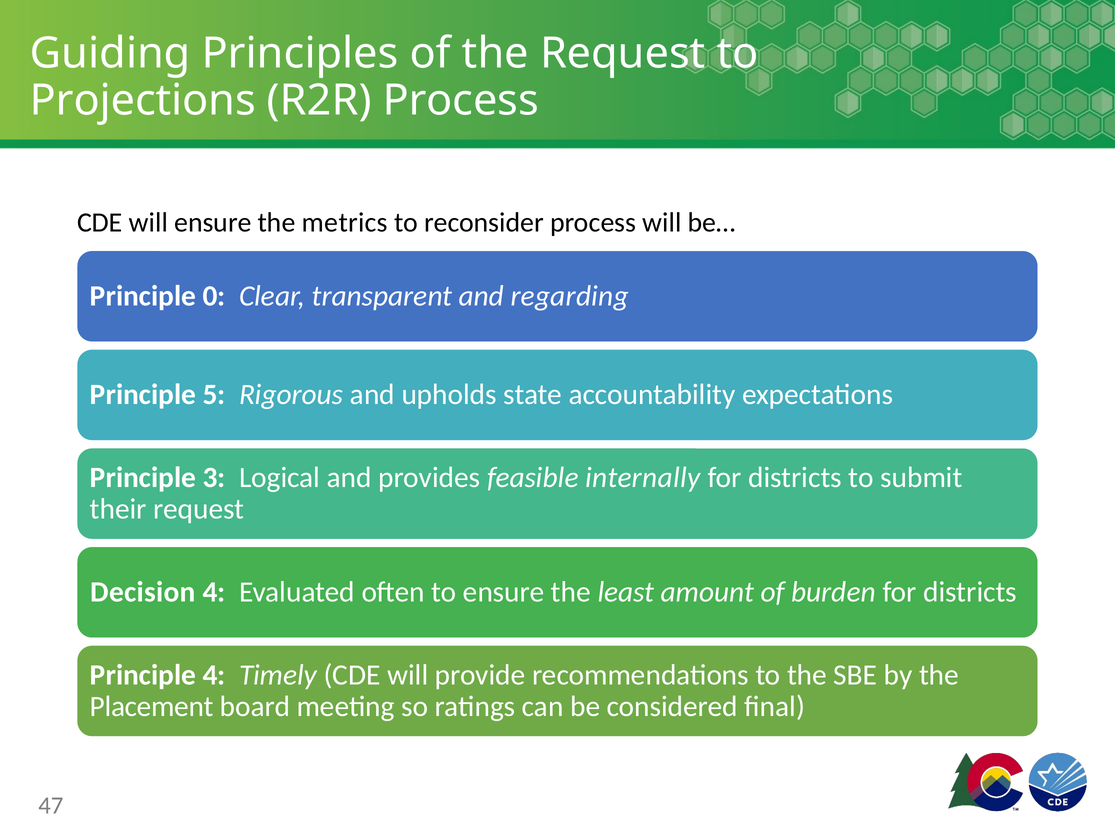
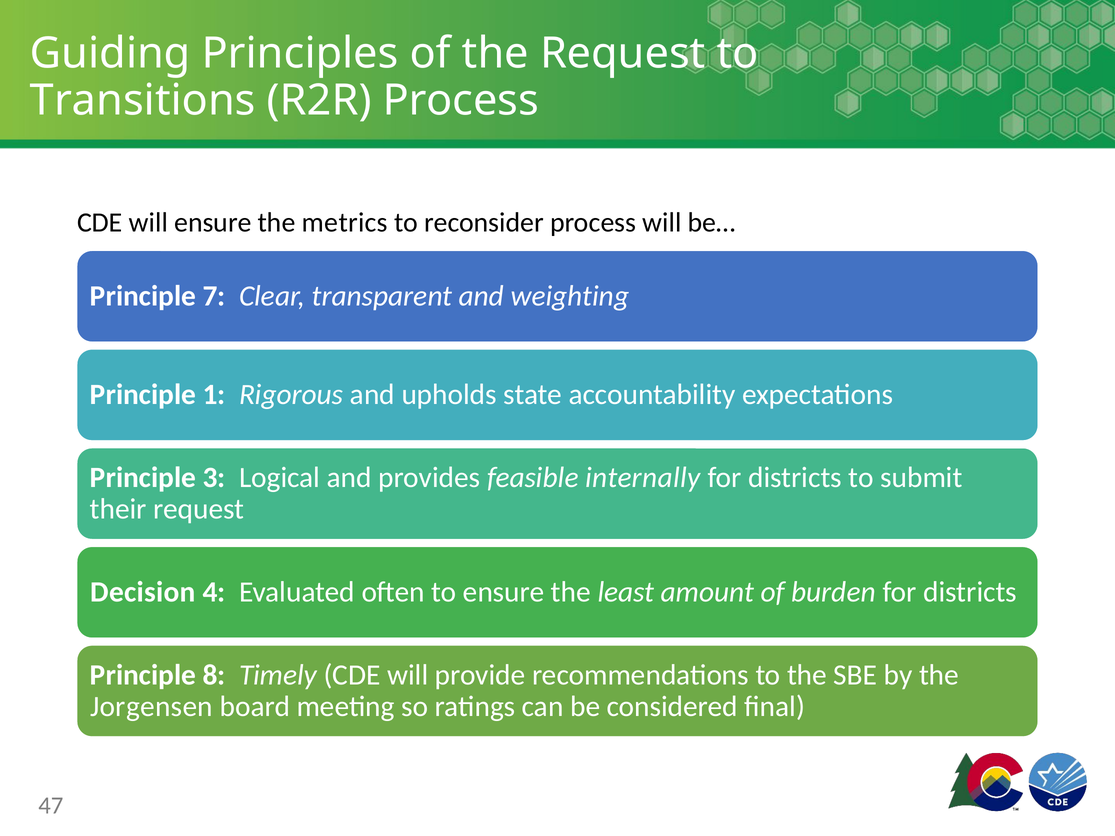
Projections: Projections -> Transitions
0: 0 -> 7
regarding: regarding -> weighting
5: 5 -> 1
Principle 4: 4 -> 8
Placement: Placement -> Jorgensen
